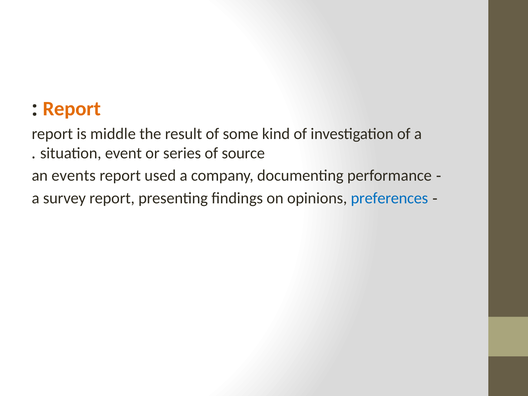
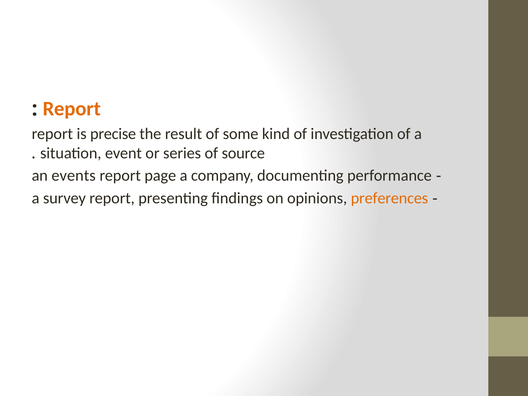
middle: middle -> precise
used: used -> page
preferences colour: blue -> orange
